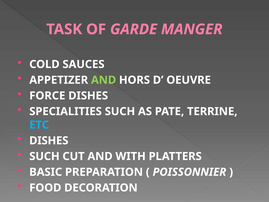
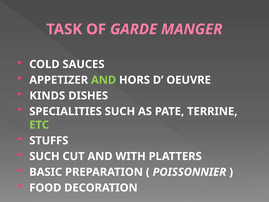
FORCE: FORCE -> KINDS
ETC colour: light blue -> light green
DISHES at (49, 140): DISHES -> STUFFS
